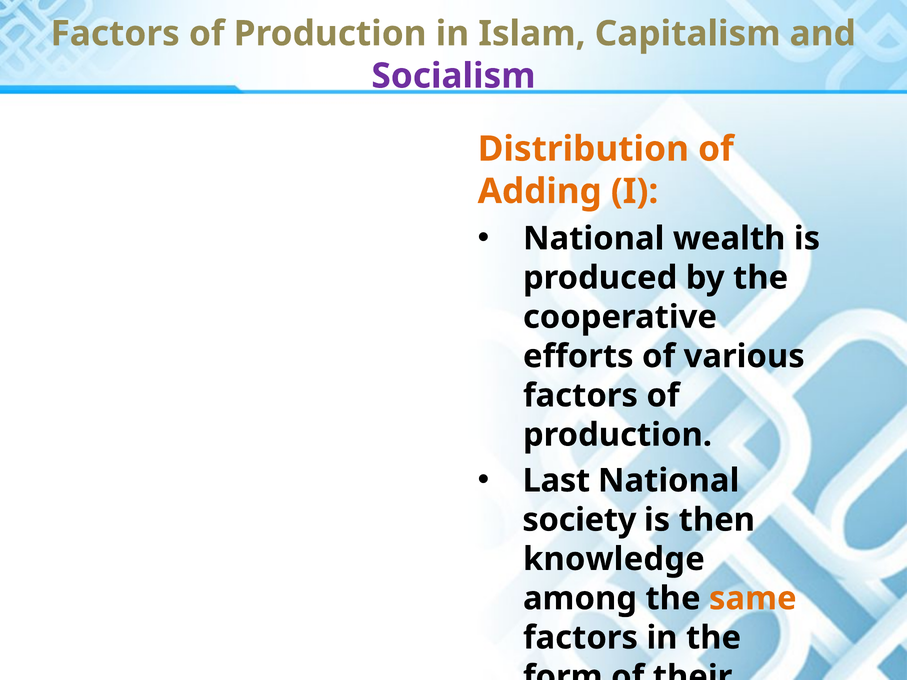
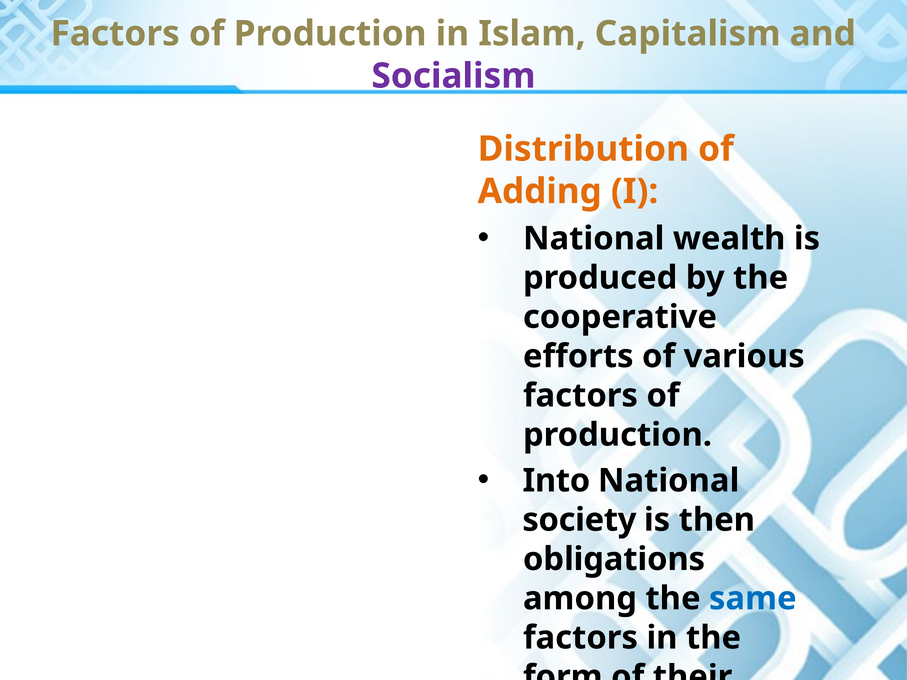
Last: Last -> Into
knowledge: knowledge -> obligations
same colour: orange -> blue
